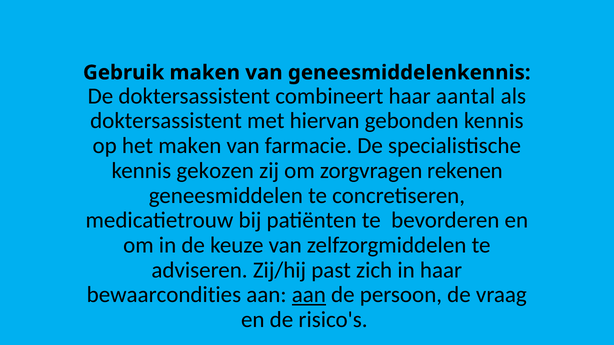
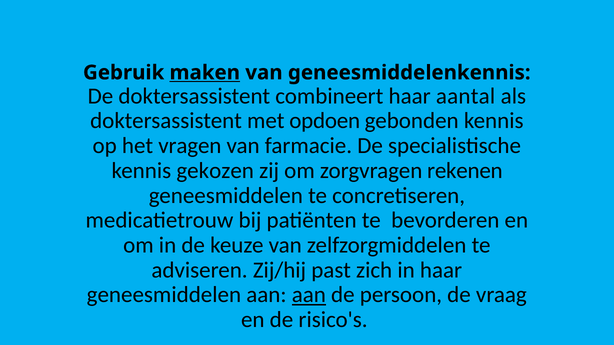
maken at (205, 73) underline: none -> present
hiervan: hiervan -> opdoen
het maken: maken -> vragen
bewaarcondities at (164, 295): bewaarcondities -> geneesmiddelen
